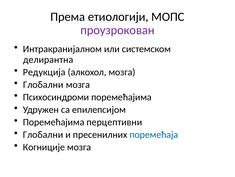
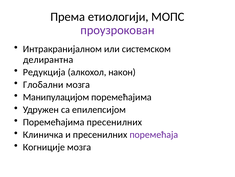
алкохол мозга: мозга -> након
Психосиндроми: Психосиндроми -> Манипулацијом
Поремећајима перцептивни: перцептивни -> пресенилних
Глобални at (43, 134): Глобални -> Клиничка
поремећаја colour: blue -> purple
